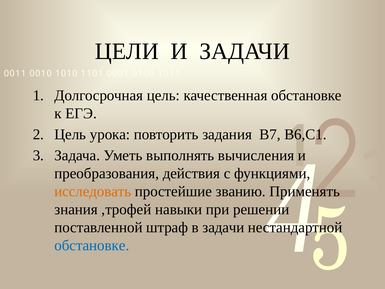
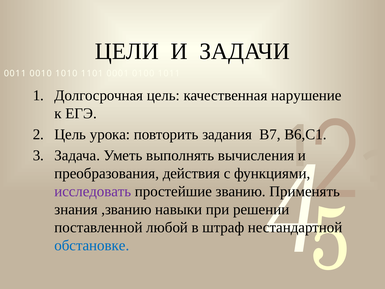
качественная обстановке: обстановке -> нарушение
исследовать colour: orange -> purple
,трофей: ,трофей -> ,званию
штраф: штраф -> любой
в задачи: задачи -> штраф
